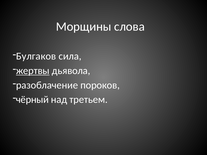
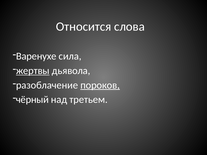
Морщины: Морщины -> Относится
Булгаков: Булгаков -> Варенухе
пороков underline: none -> present
